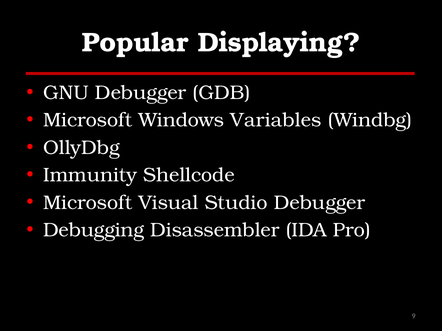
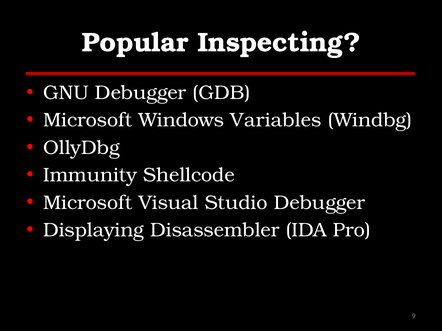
Displaying: Displaying -> Inspecting
Debugging: Debugging -> Displaying
